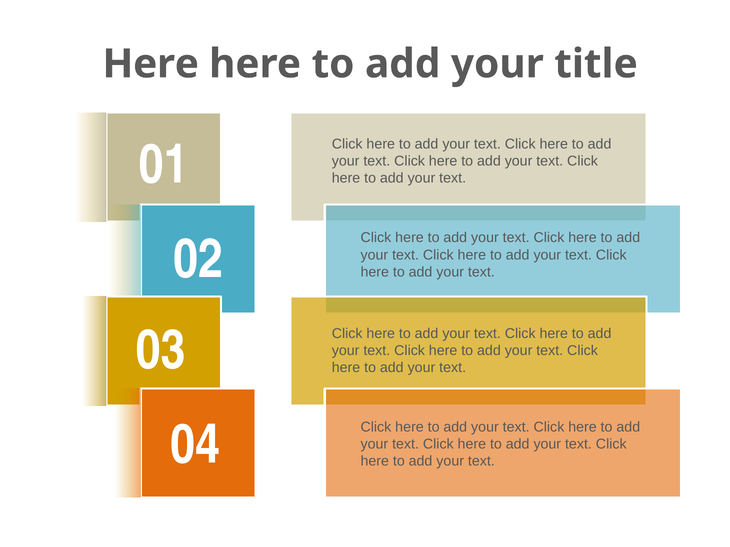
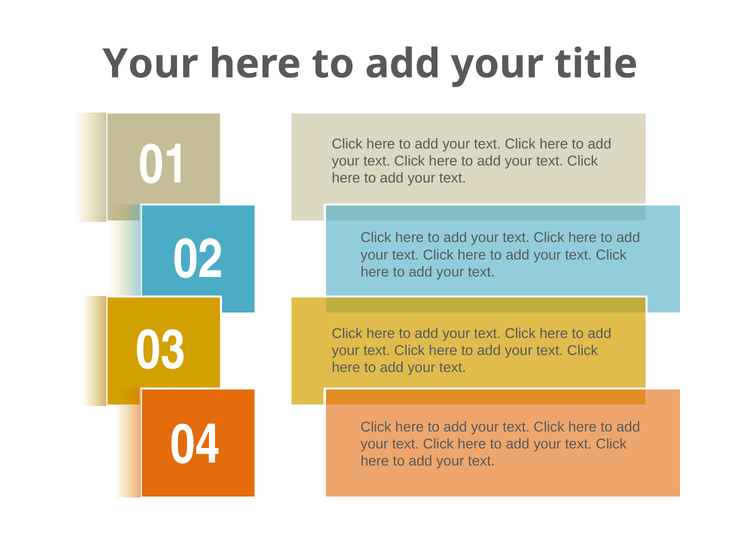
Here at (151, 64): Here -> Your
